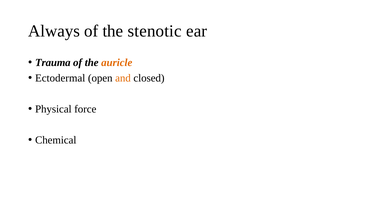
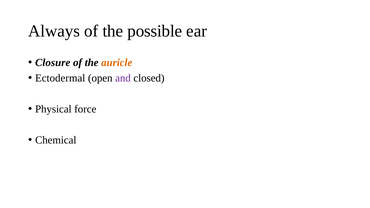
stenotic: stenotic -> possible
Trauma: Trauma -> Closure
and colour: orange -> purple
